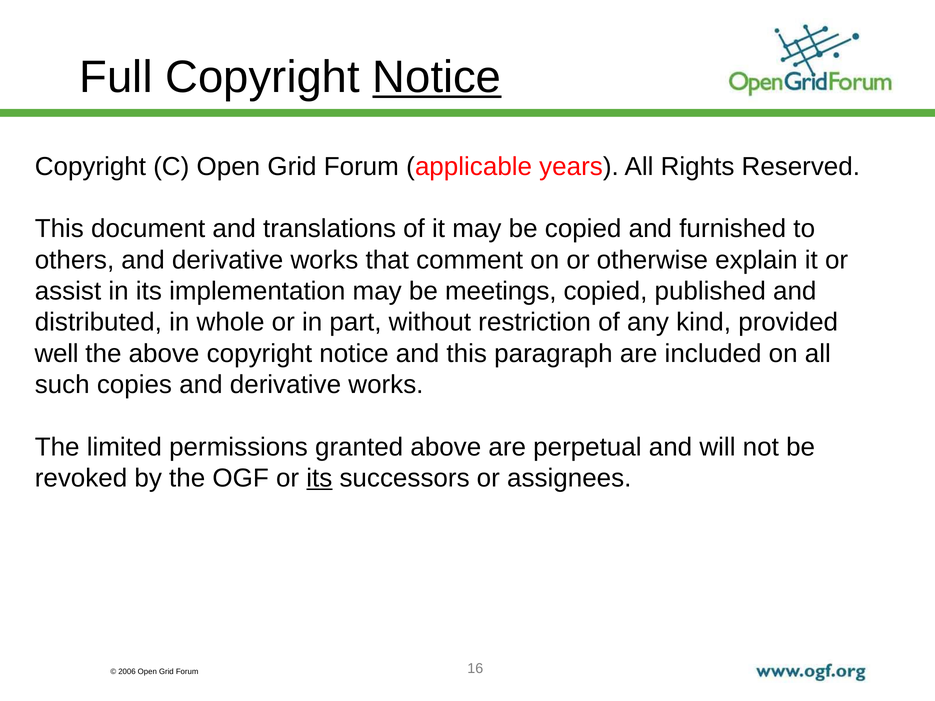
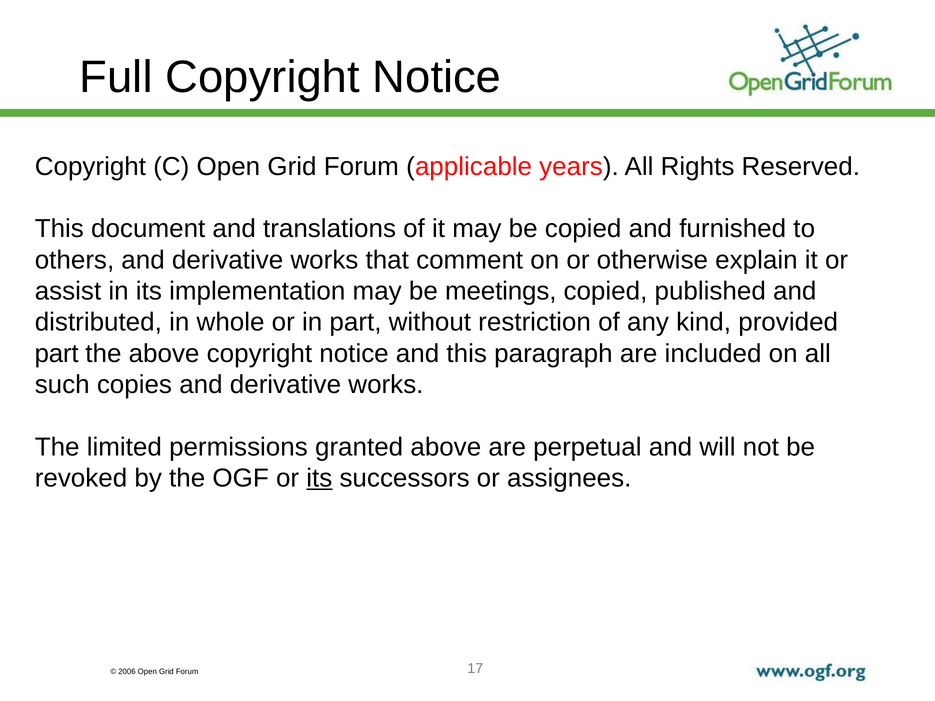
Notice at (437, 77) underline: present -> none
well at (57, 354): well -> part
16: 16 -> 17
